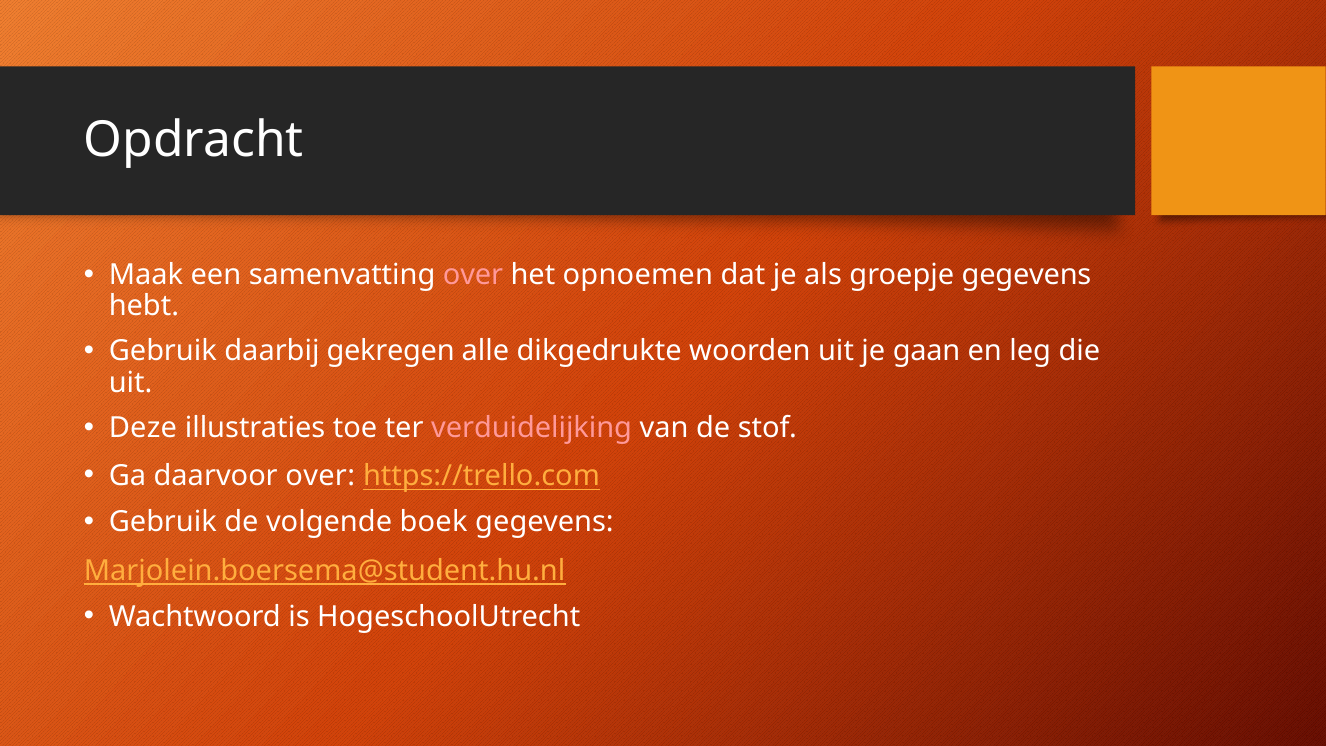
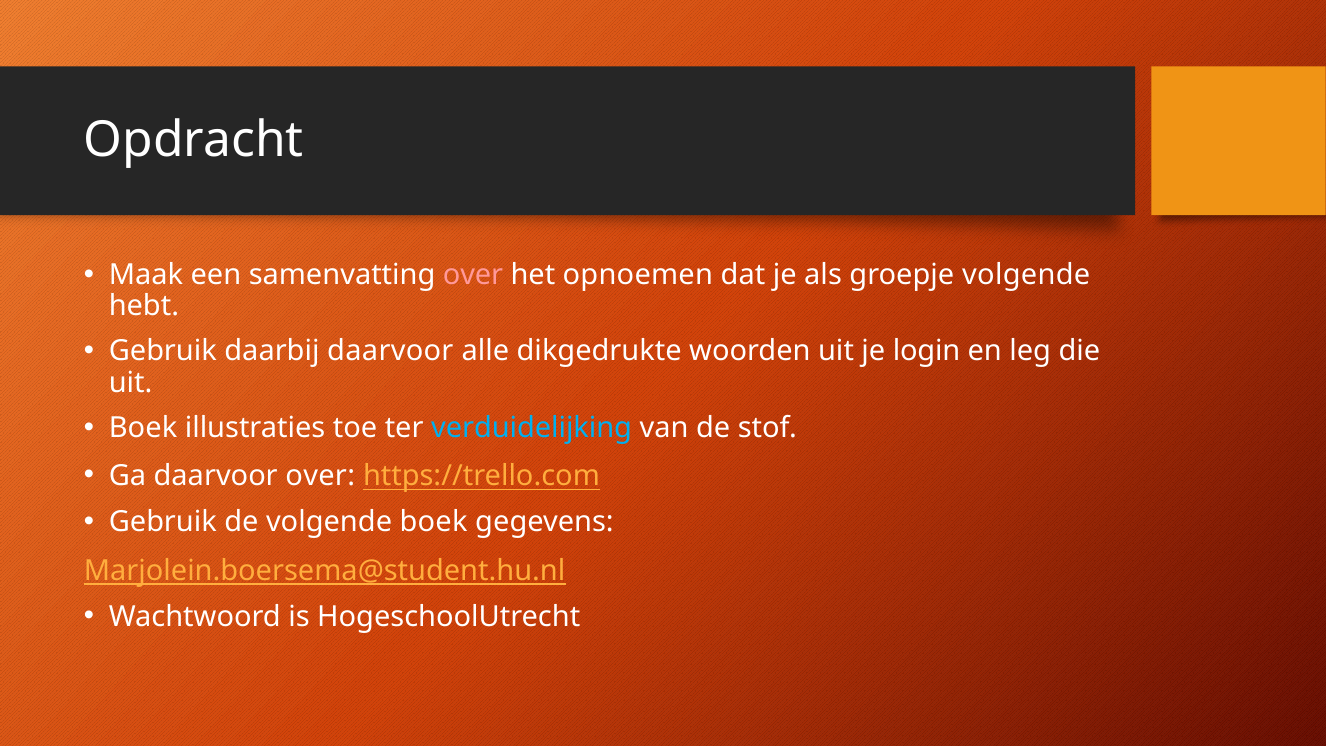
groepje gegevens: gegevens -> volgende
daarbij gekregen: gekregen -> daarvoor
gaan: gaan -> login
Deze at (143, 428): Deze -> Boek
verduidelijking colour: pink -> light blue
